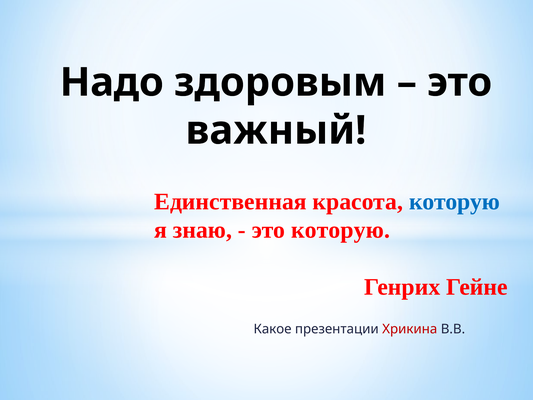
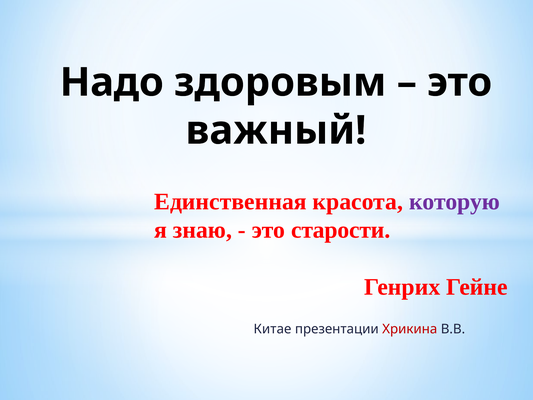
которую at (455, 202) colour: blue -> purple
это которую: которую -> старости
Какое: Какое -> Китае
